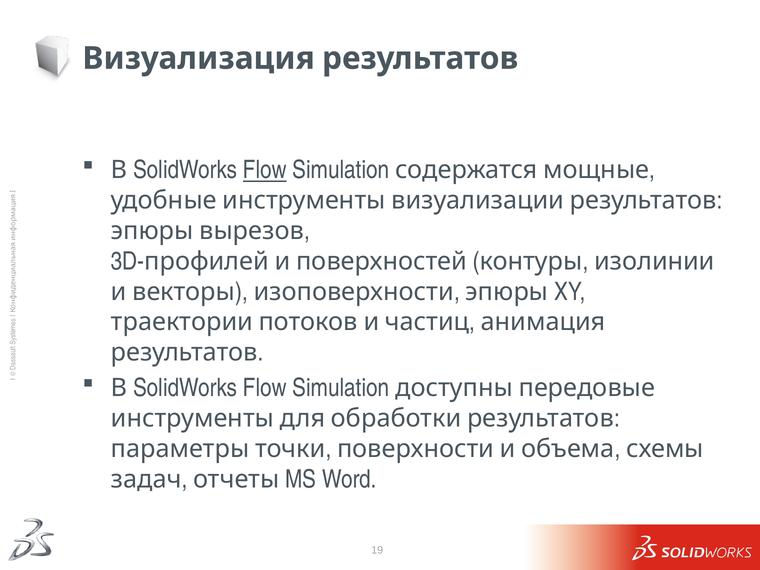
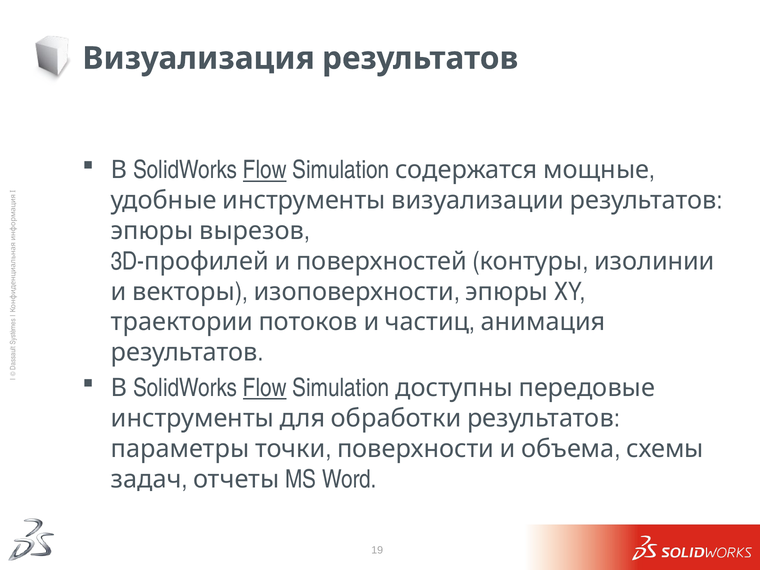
Flow at (265, 388) underline: none -> present
